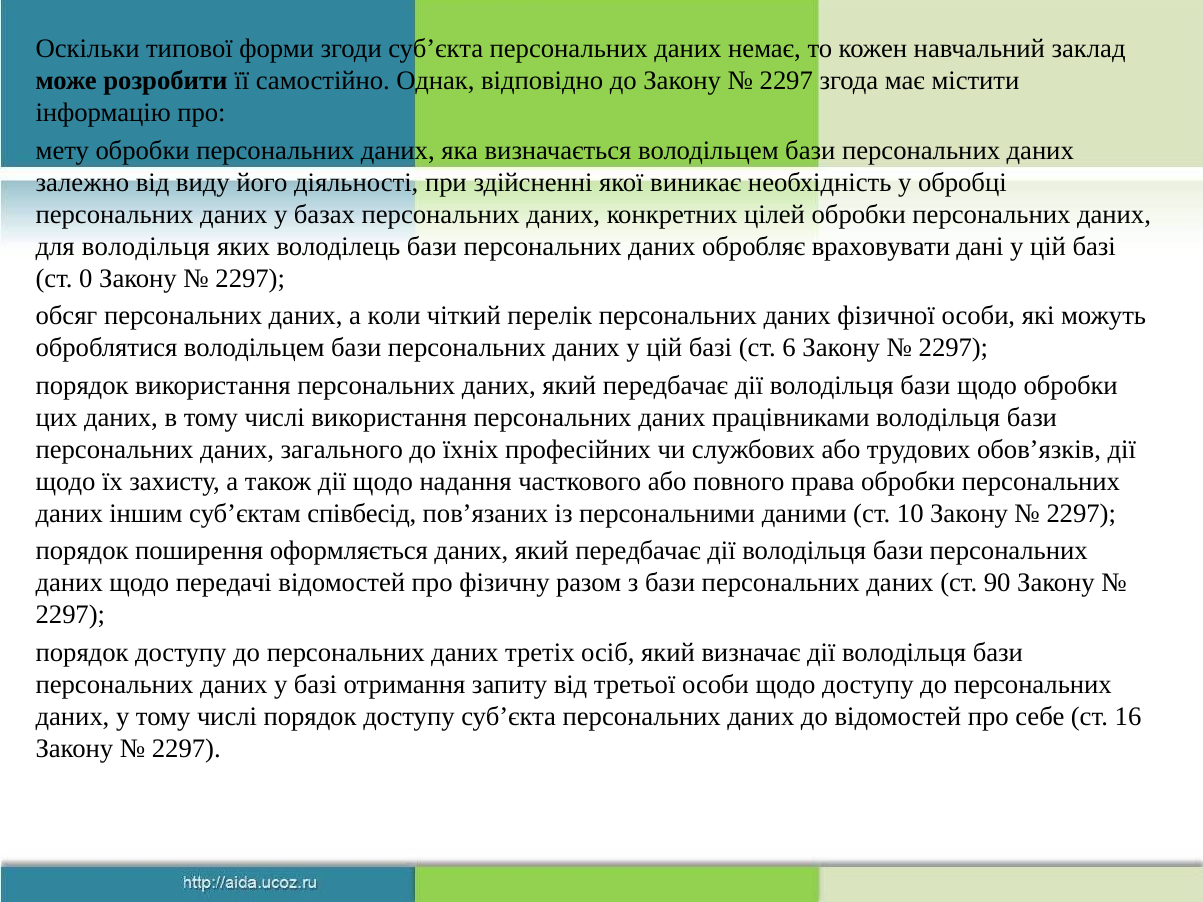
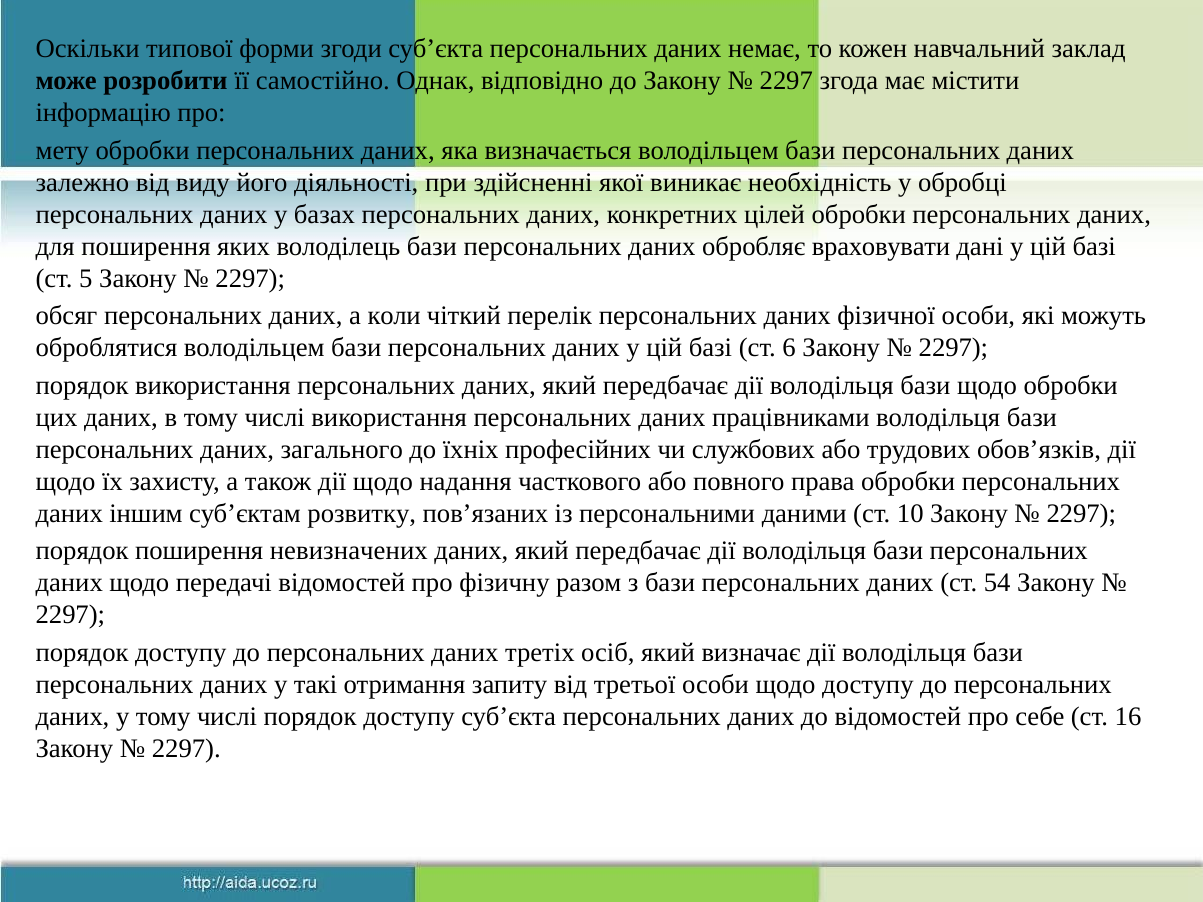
для володільця: володільця -> поширення
0: 0 -> 5
співбесід: співбесід -> розвитку
оформляється: оформляється -> невизначених
90: 90 -> 54
у базі: базі -> такі
